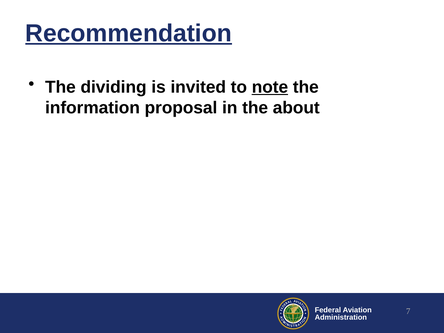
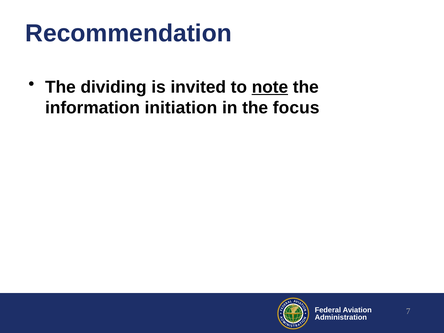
Recommendation underline: present -> none
proposal: proposal -> initiation
about: about -> focus
